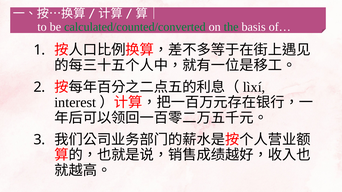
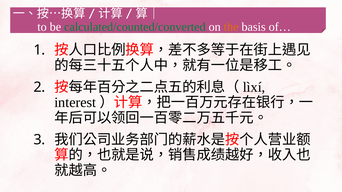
the colour: green -> orange
